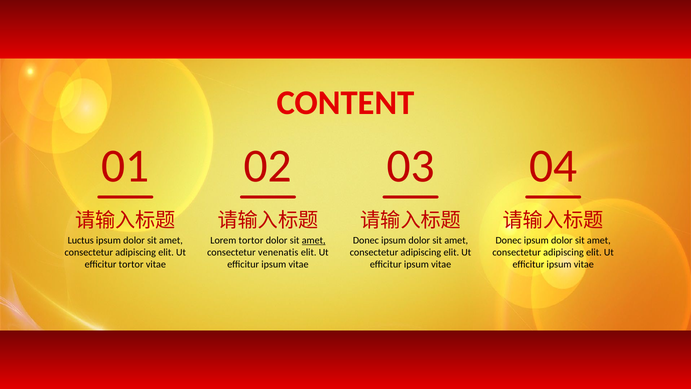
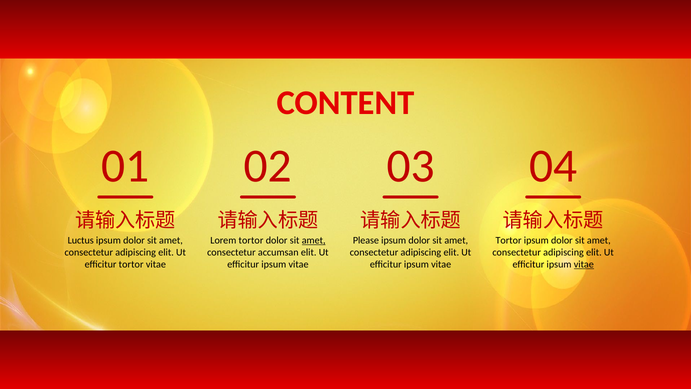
Donec at (366, 240): Donec -> Please
Donec at (509, 240): Donec -> Tortor
venenatis: venenatis -> accumsan
vitae at (584, 264) underline: none -> present
